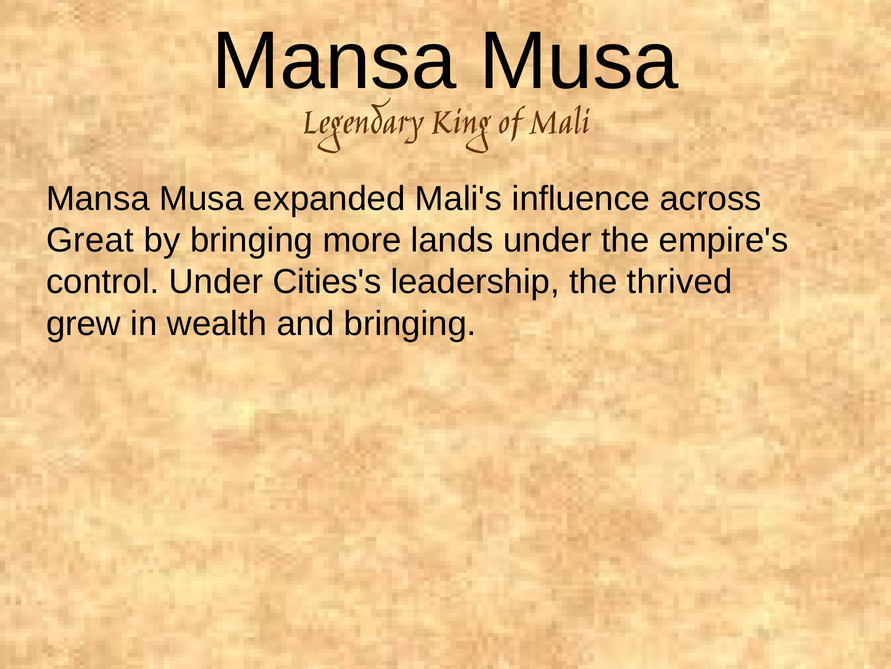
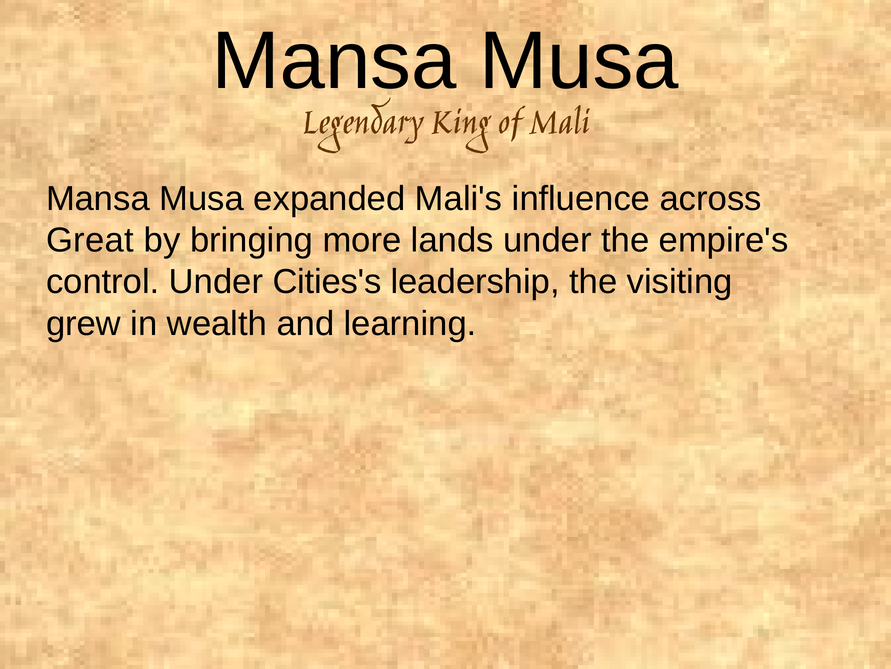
thrived: thrived -> visiting
and bringing: bringing -> learning
